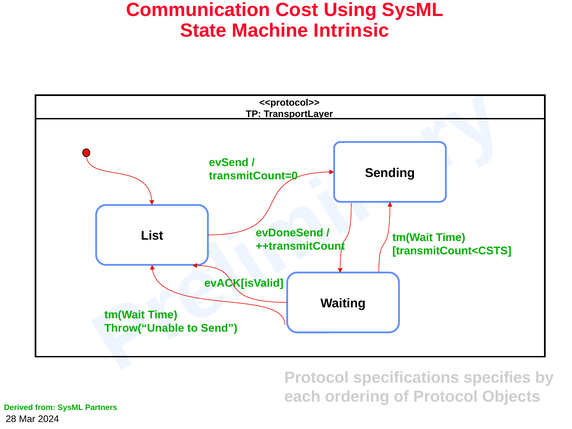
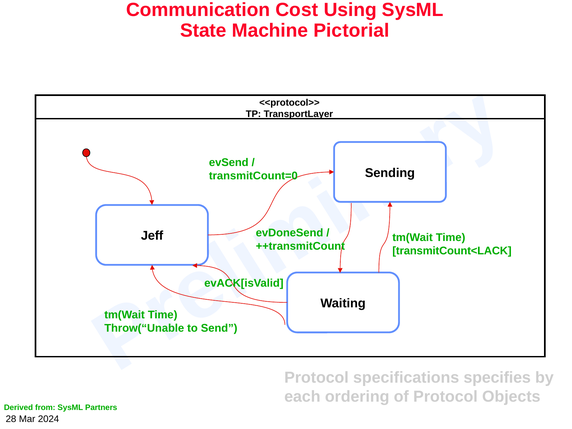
Intrinsic: Intrinsic -> Pictorial
List: List -> Jeff
transmitCount<CSTS: transmitCount<CSTS -> transmitCount<LACK
